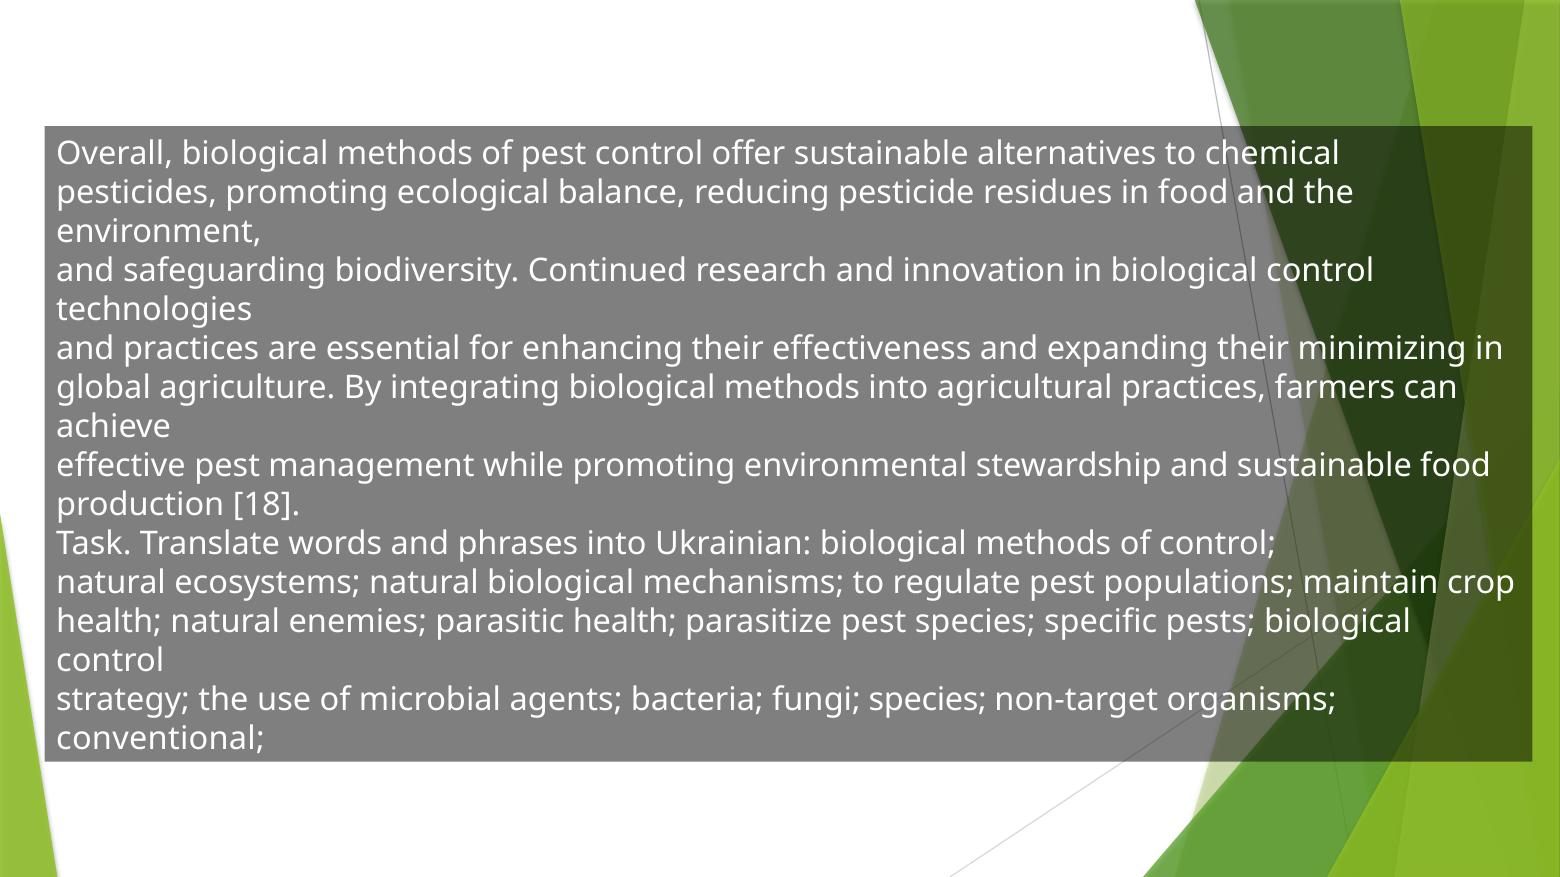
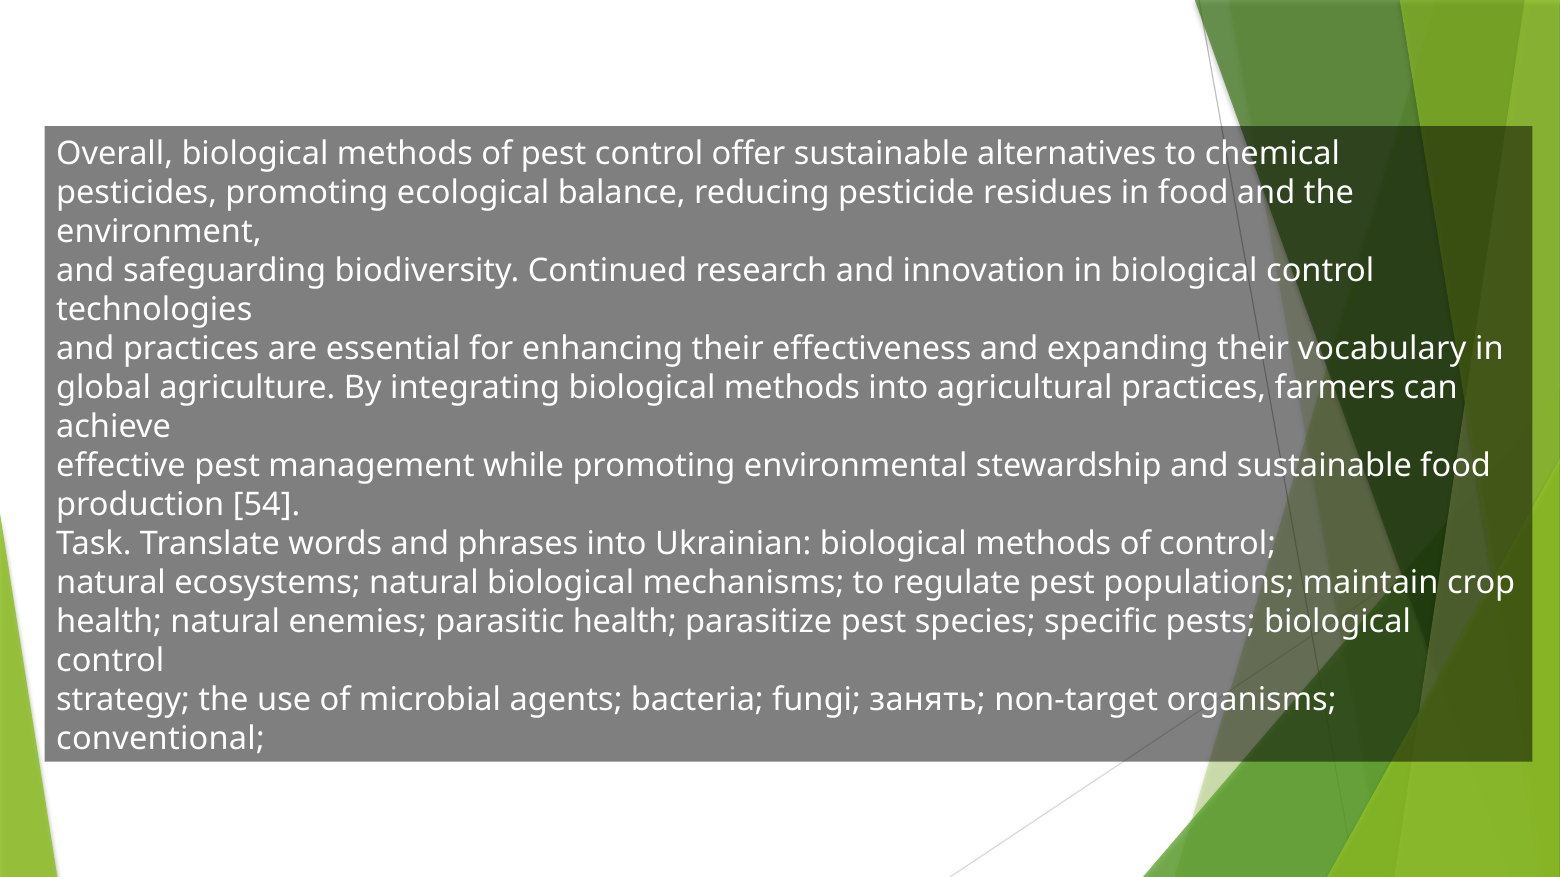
minimizing: minimizing -> vocabulary
18: 18 -> 54
fungi species: species -> занять
